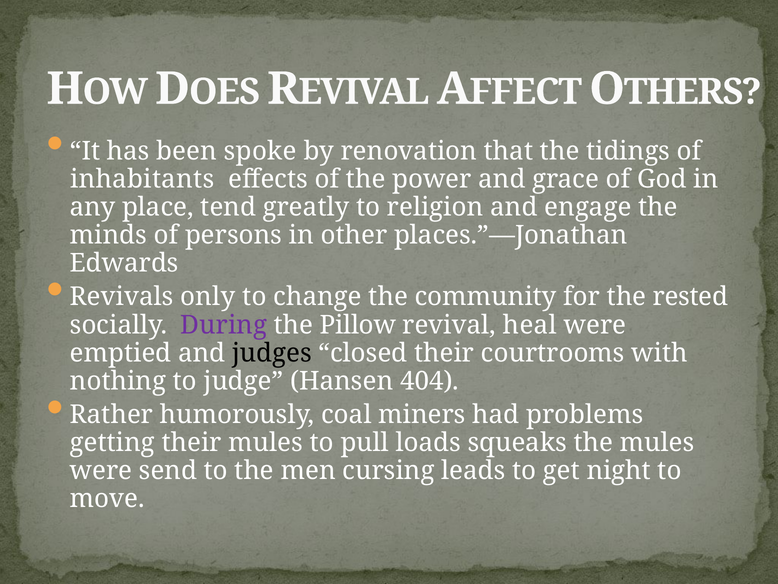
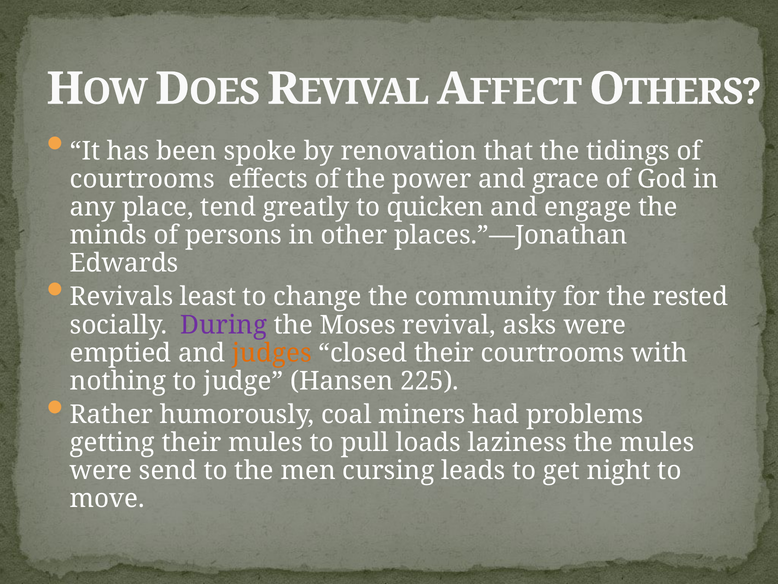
inhabitants at (142, 179): inhabitants -> courtrooms
religion: religion -> quicken
only: only -> least
Pillow: Pillow -> Moses
heal: heal -> asks
judges colour: black -> orange
404: 404 -> 225
squeaks: squeaks -> laziness
